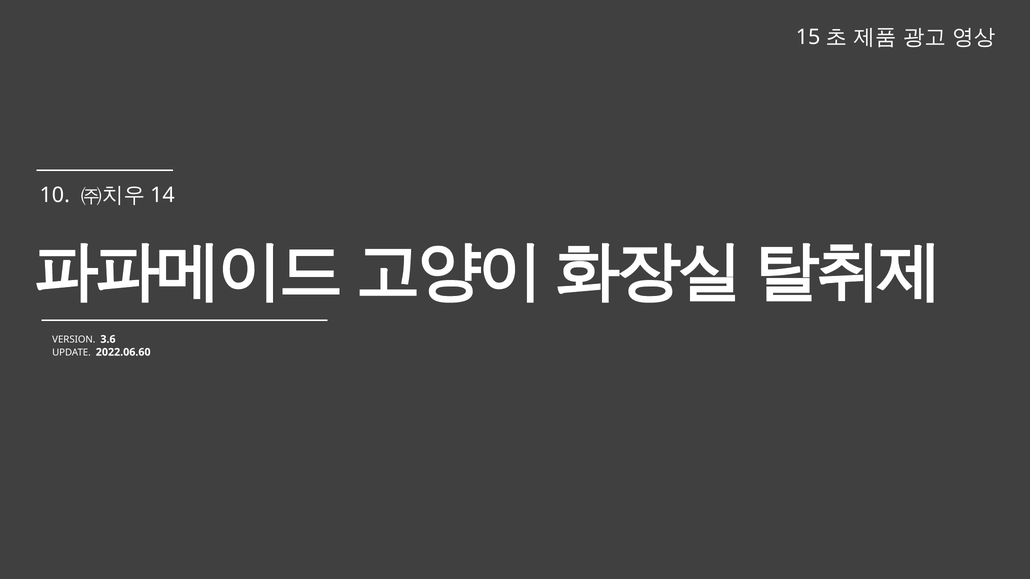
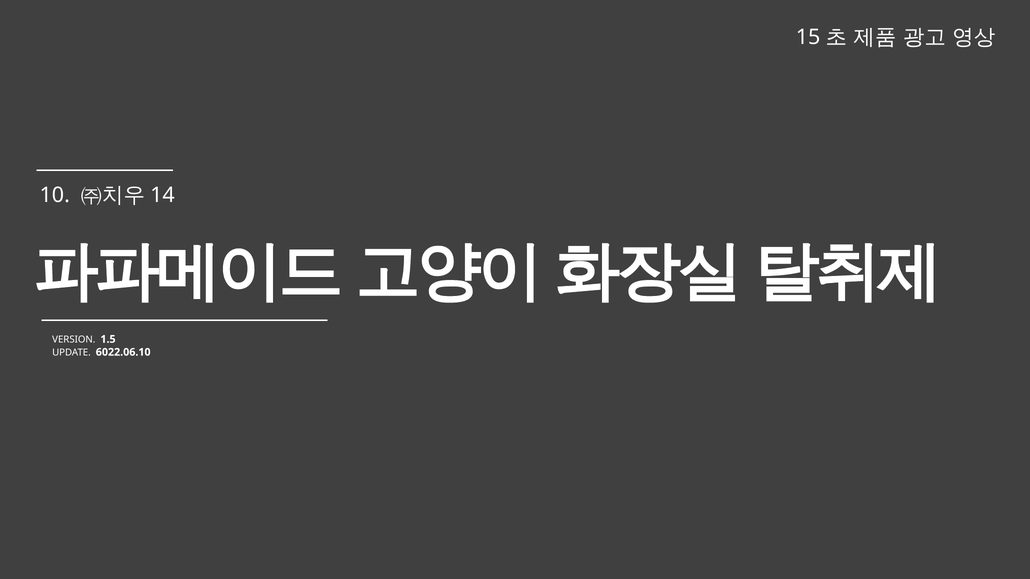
3.6: 3.6 -> 1.5
2022.06.60: 2022.06.60 -> 6022.06.10
